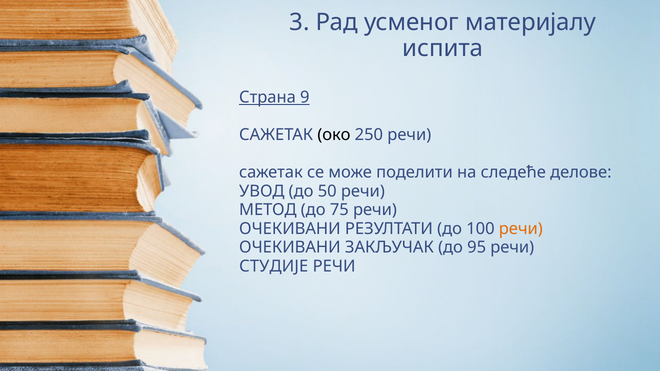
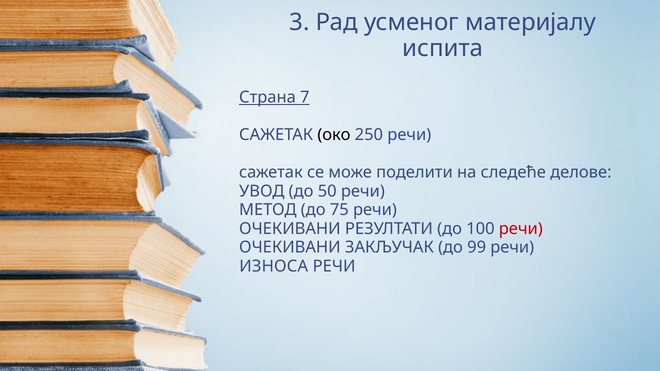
9: 9 -> 7
речи at (521, 229) colour: orange -> red
95: 95 -> 99
СТУДИЈЕ: СТУДИЈЕ -> ИЗНОСА
